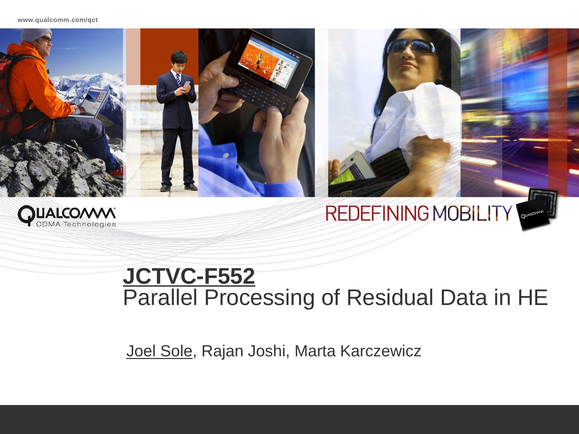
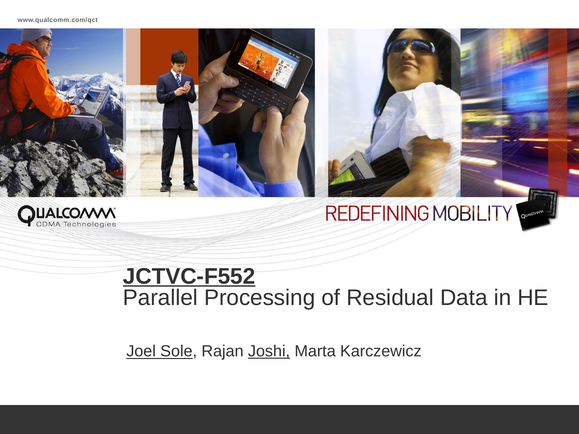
Joshi underline: none -> present
